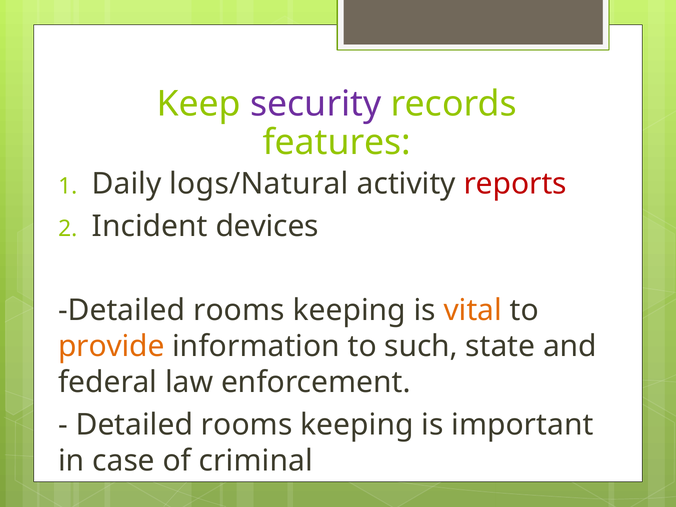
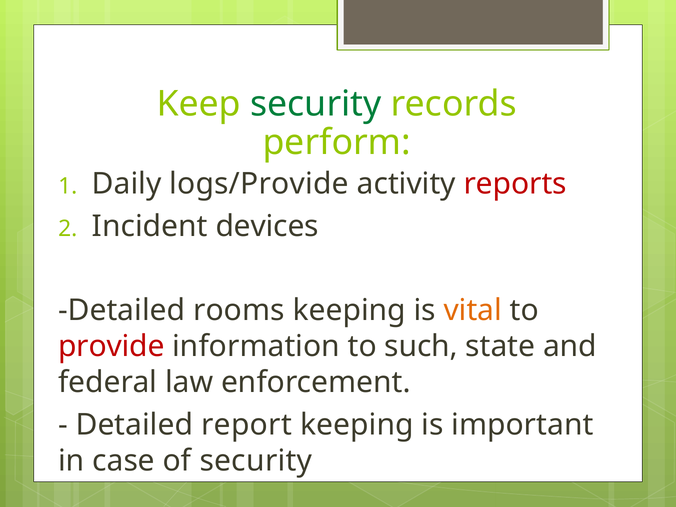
security at (316, 104) colour: purple -> green
features: features -> perform
logs/Natural: logs/Natural -> logs/Provide
provide colour: orange -> red
rooms at (247, 425): rooms -> report
of criminal: criminal -> security
